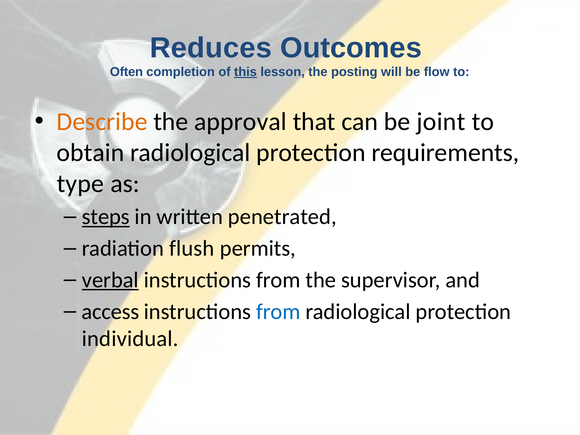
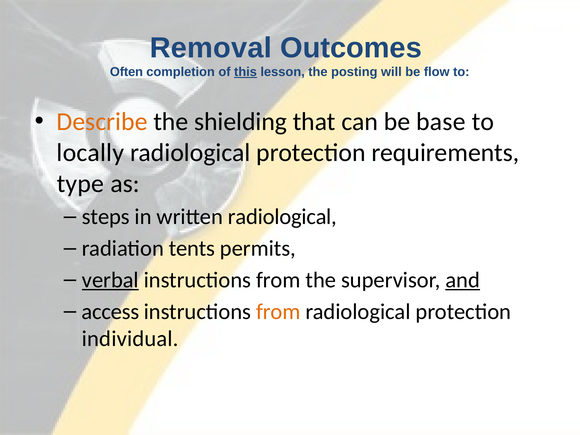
Reduces: Reduces -> Removal
approval: approval -> shielding
joint: joint -> base
obtain: obtain -> locally
steps underline: present -> none
written penetrated: penetrated -> radiological
flush: flush -> tents
and underline: none -> present
from at (278, 312) colour: blue -> orange
